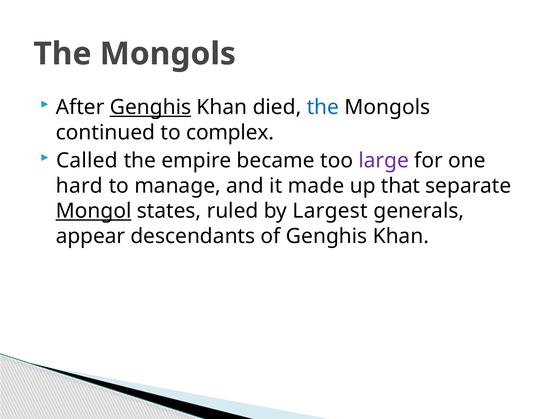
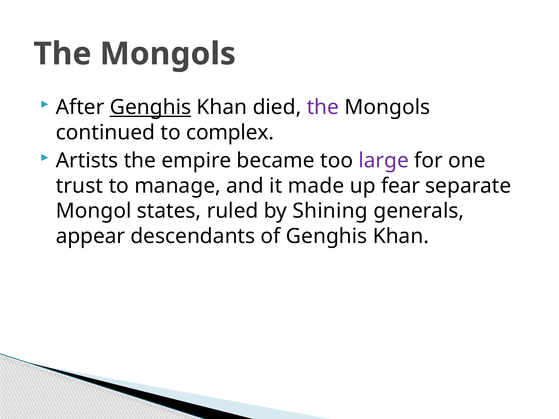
the at (323, 107) colour: blue -> purple
Called: Called -> Artists
hard: hard -> trust
that: that -> fear
Mongol underline: present -> none
Largest: Largest -> Shining
